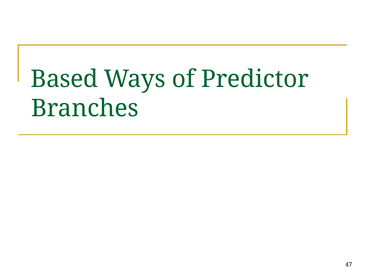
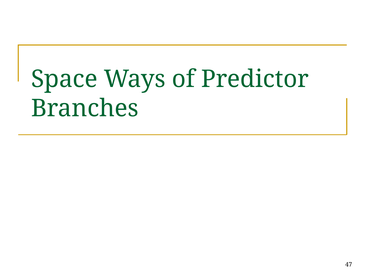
Based: Based -> Space
